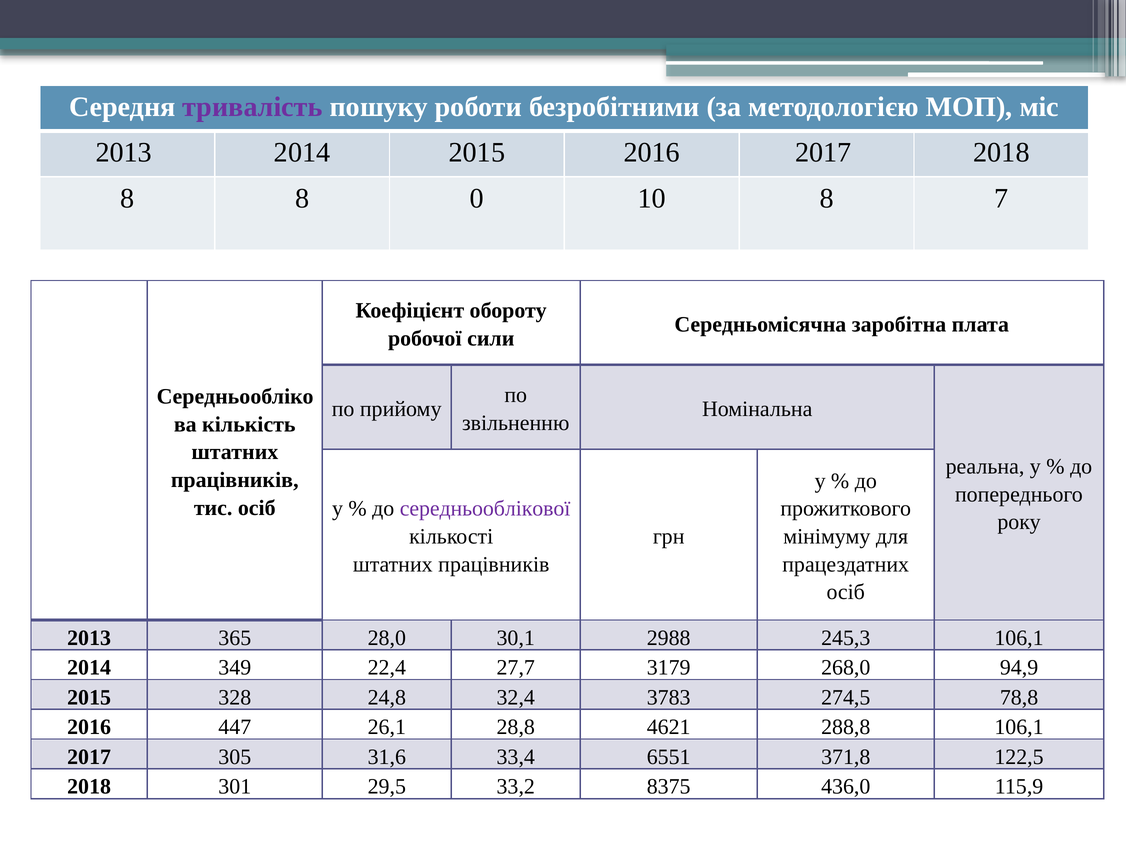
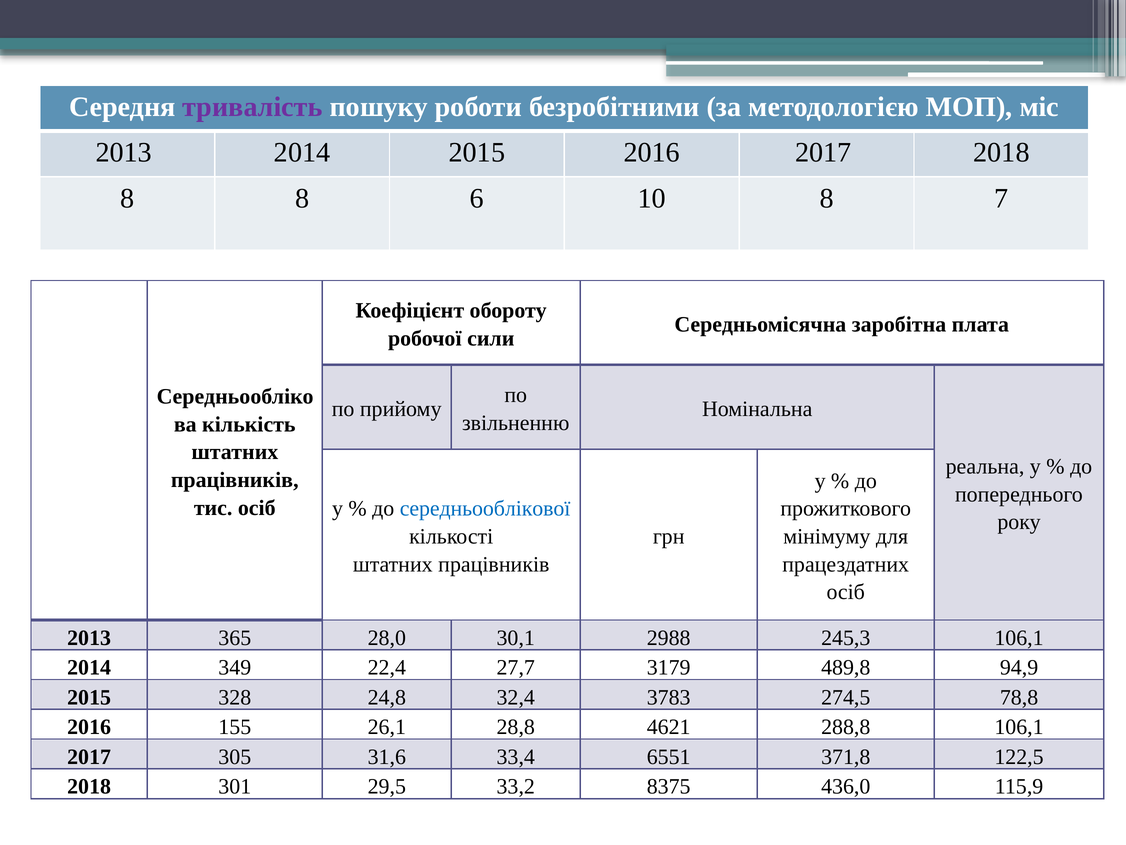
0: 0 -> 6
середньооблікової colour: purple -> blue
268,0: 268,0 -> 489,8
447: 447 -> 155
